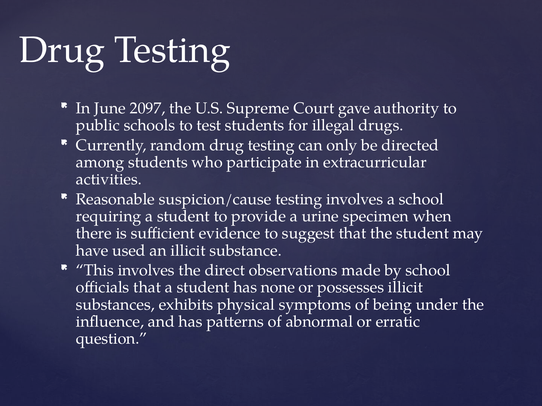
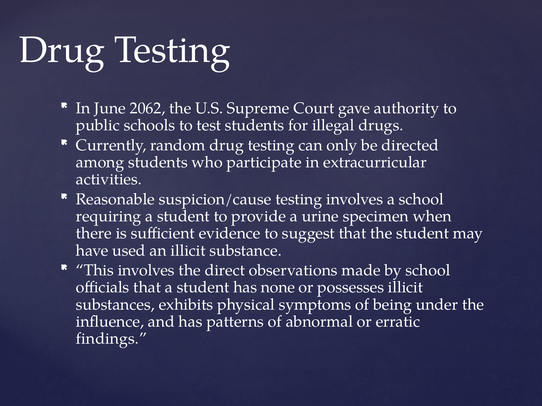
2097: 2097 -> 2062
question: question -> findings
